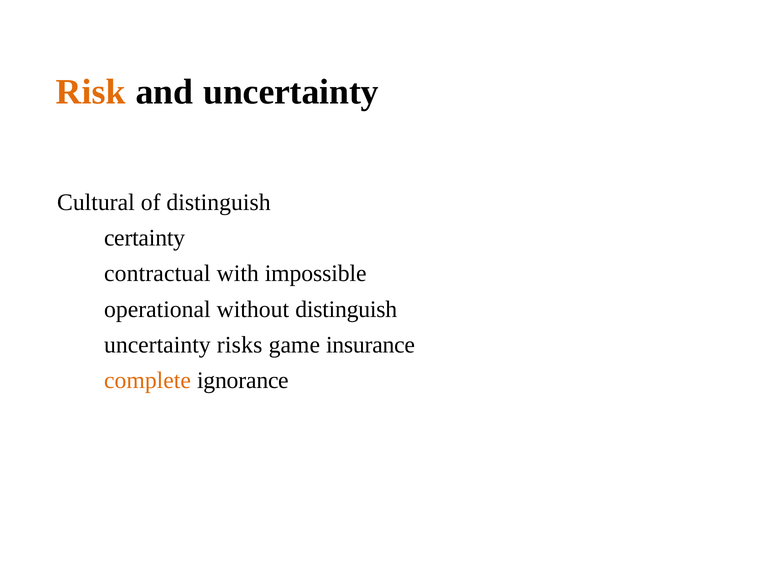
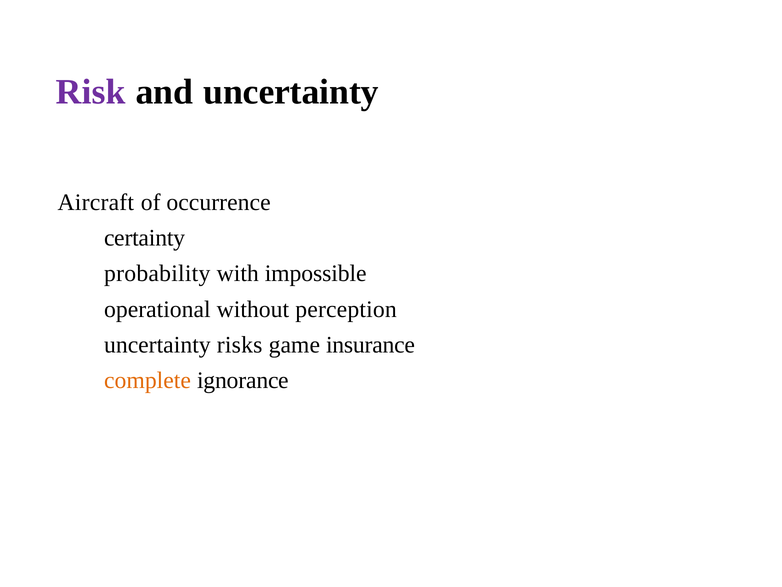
Risk colour: orange -> purple
Cultural: Cultural -> Aircraft
of distinguish: distinguish -> occurrence
contractual: contractual -> probability
without distinguish: distinguish -> perception
